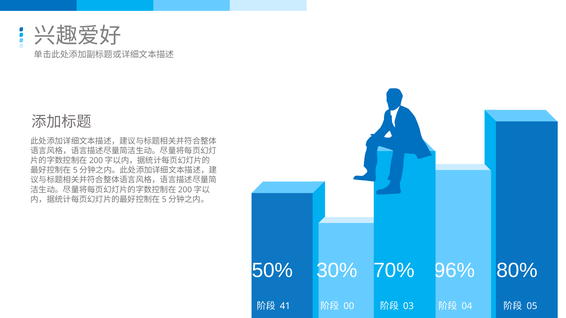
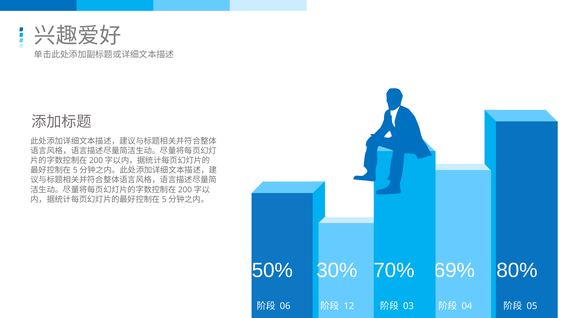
96%: 96% -> 69%
41: 41 -> 06
00: 00 -> 12
